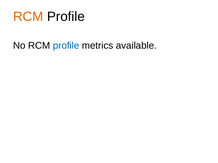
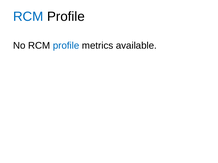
RCM at (28, 17) colour: orange -> blue
